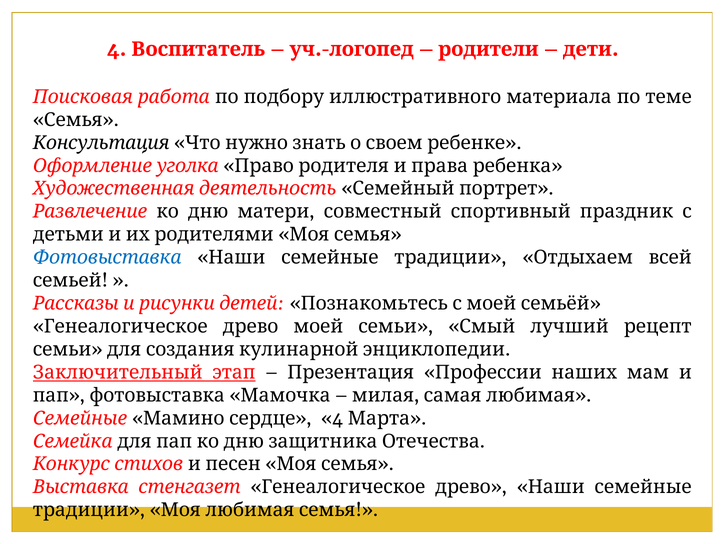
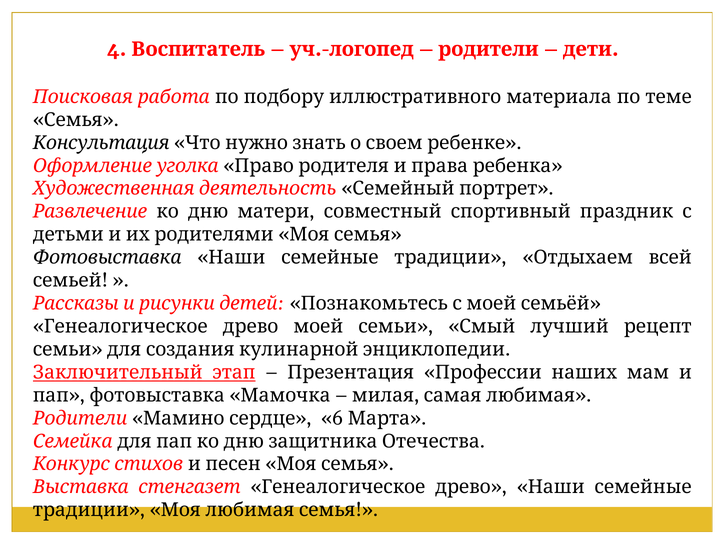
Фотовыставка at (107, 257) colour: blue -> black
Семейные at (80, 418): Семейные -> Родители
4 at (332, 418): 4 -> 6
